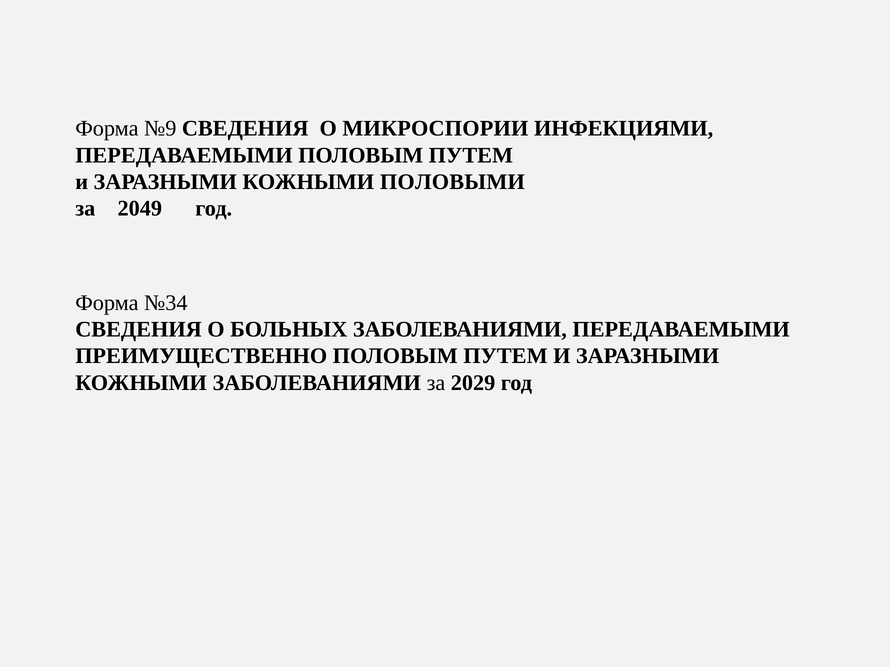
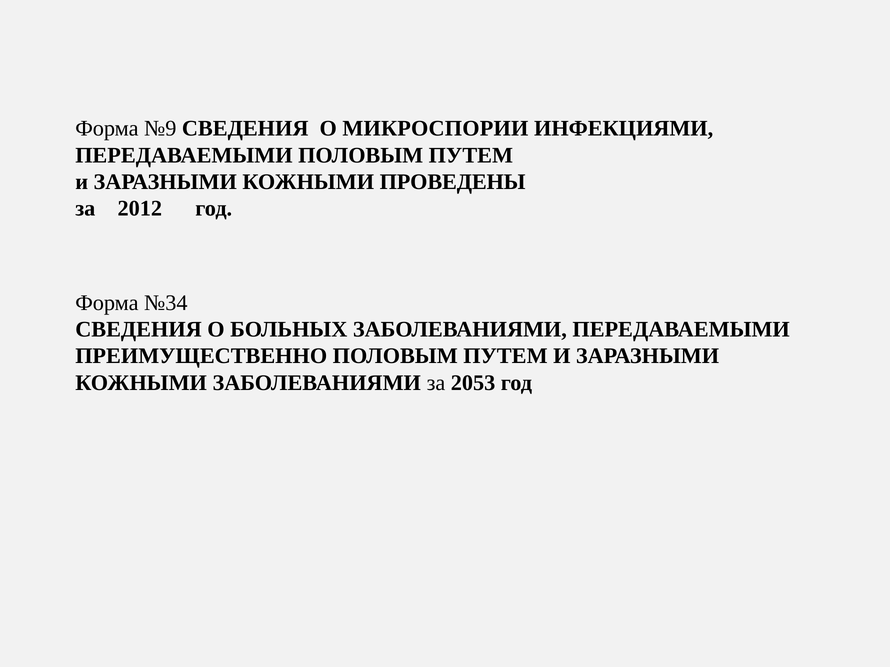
ПОЛОВЫМИ: ПОЛОВЫМИ -> ПРОВЕДЕНЫ
2049: 2049 -> 2012
2029: 2029 -> 2053
